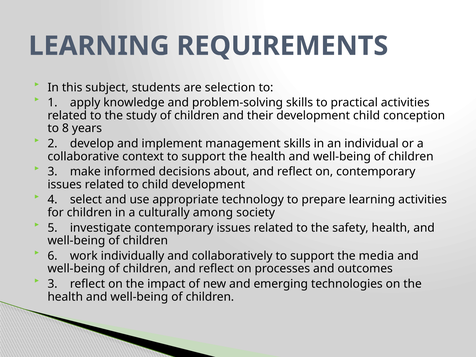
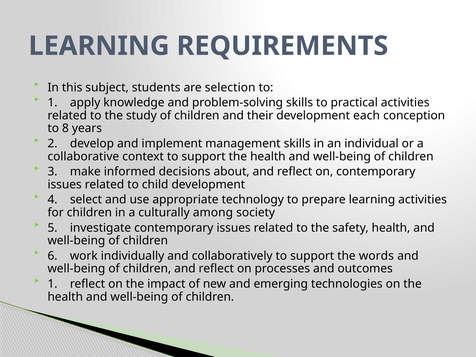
development child: child -> each
media: media -> words
3 at (53, 284): 3 -> 1
